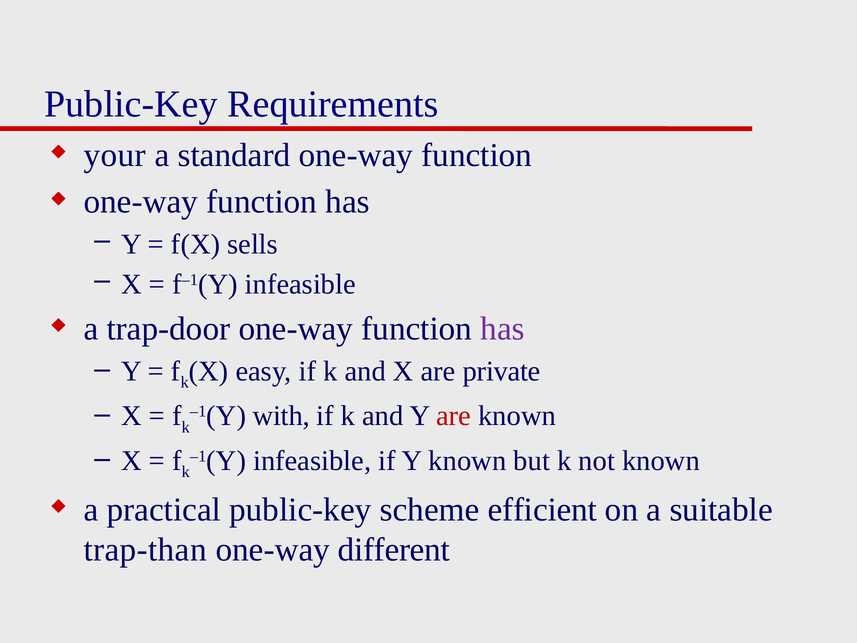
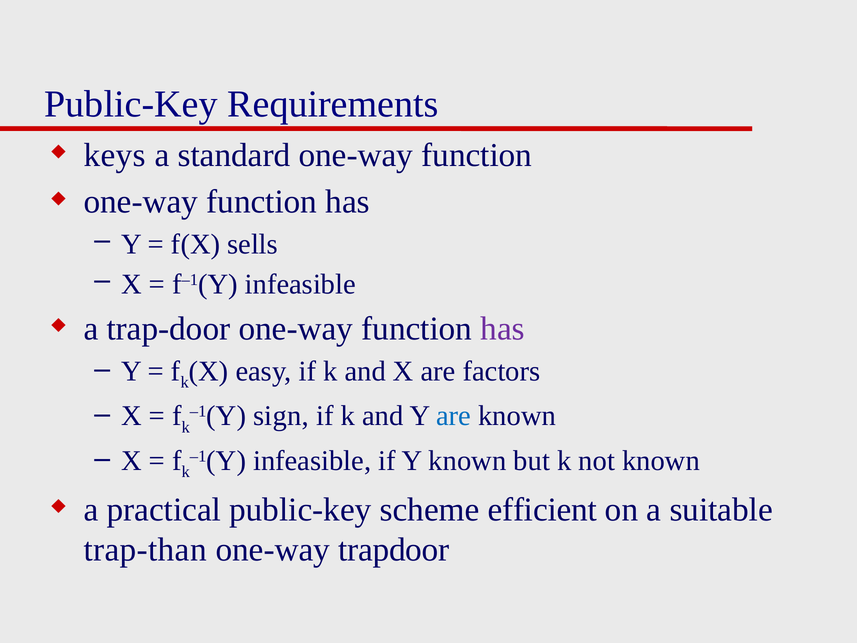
your: your -> keys
private: private -> factors
with: with -> sign
are at (454, 416) colour: red -> blue
different: different -> trapdoor
